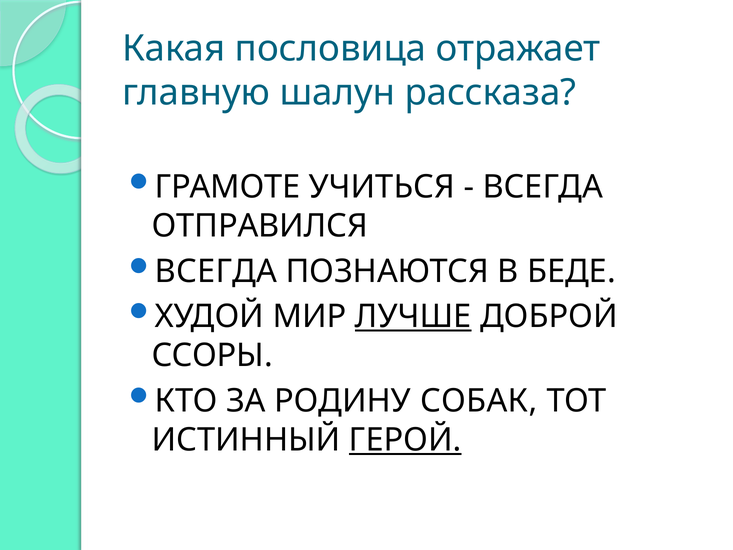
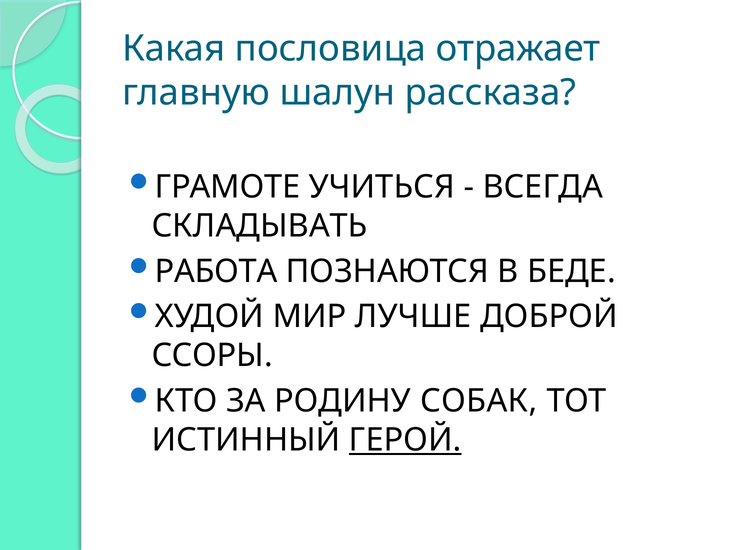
ОТПРАВИЛСЯ: ОТПРАВИЛСЯ -> СКЛАДЫВАТЬ
ВСЕГДА at (216, 271): ВСЕГДА -> РАБОТА
ЛУЧШЕ underline: present -> none
